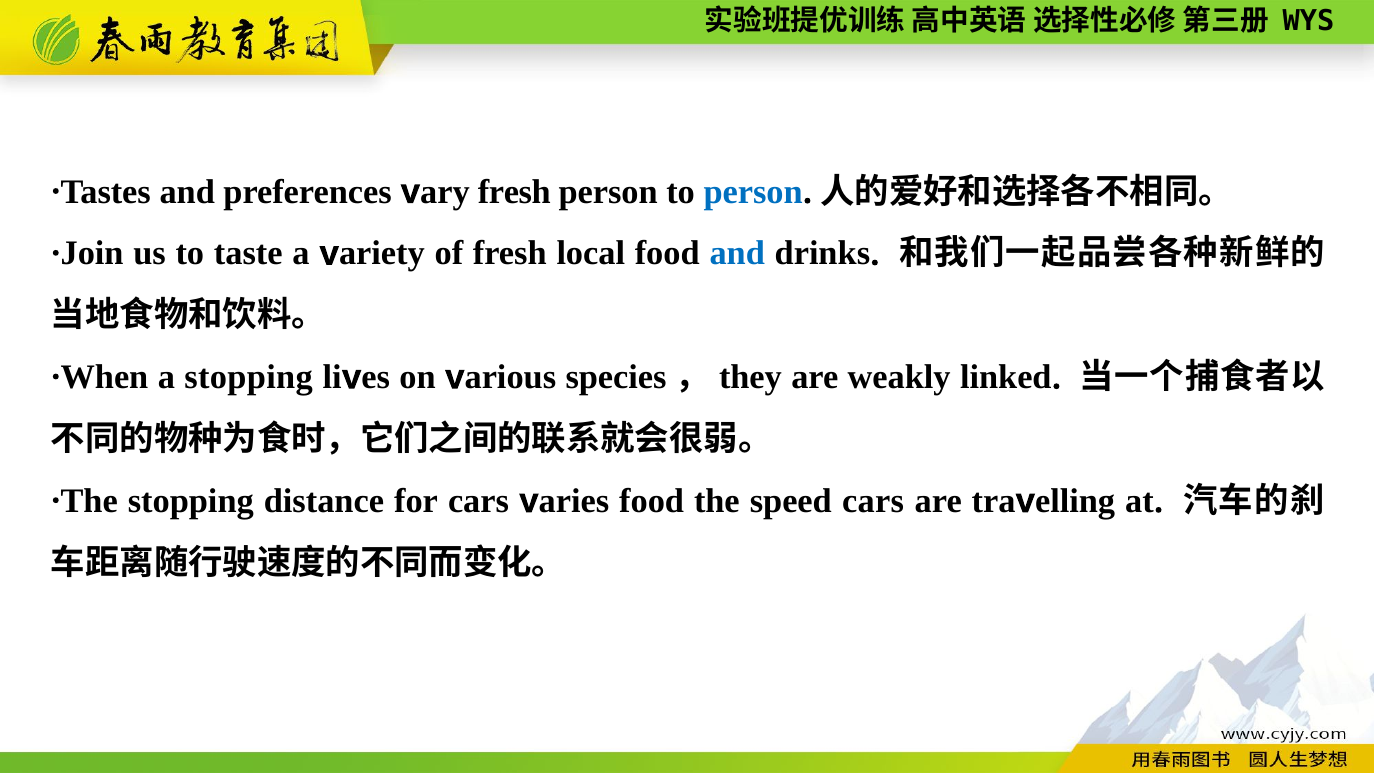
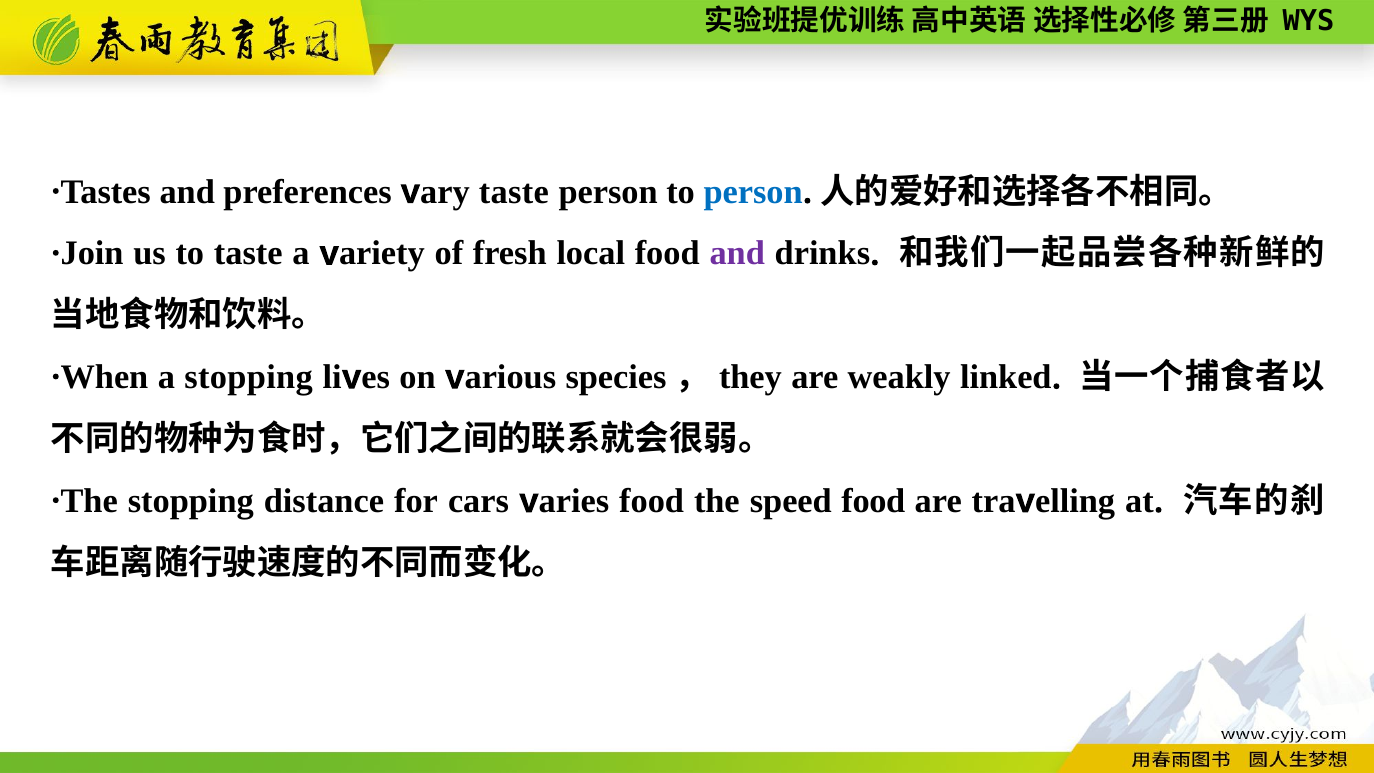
fresh at (514, 192): fresh -> taste
and at (737, 254) colour: blue -> purple
speed cars: cars -> food
